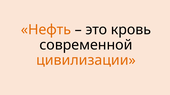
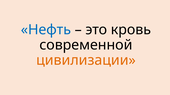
Нефть colour: orange -> blue
